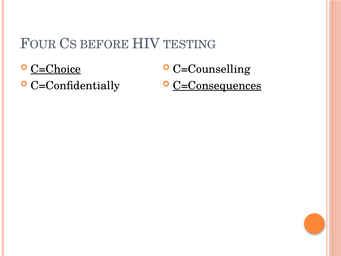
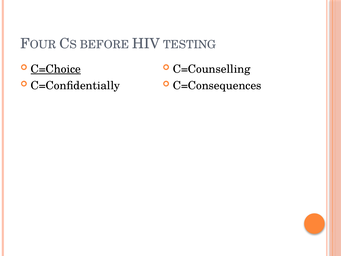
C=Consequences underline: present -> none
